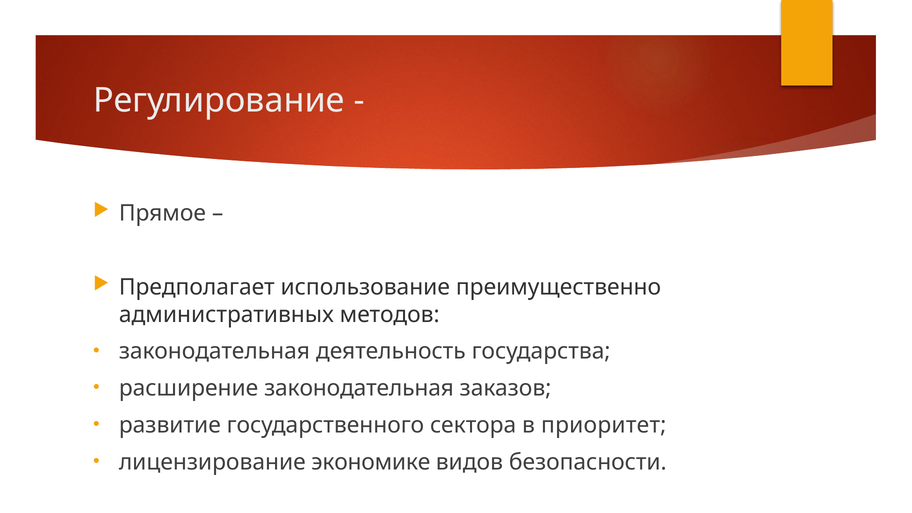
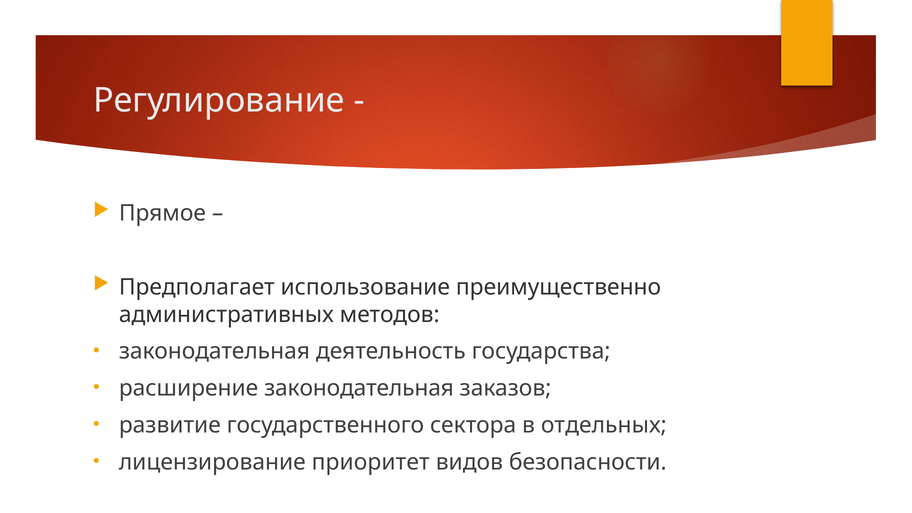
приоритет: приоритет -> отдельных
экономике: экономике -> приоритет
